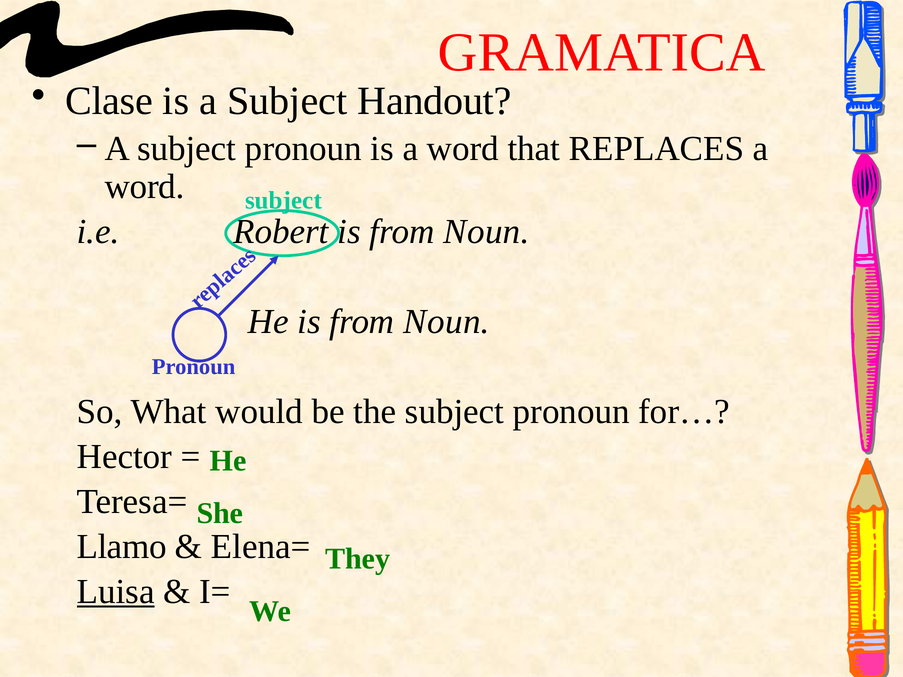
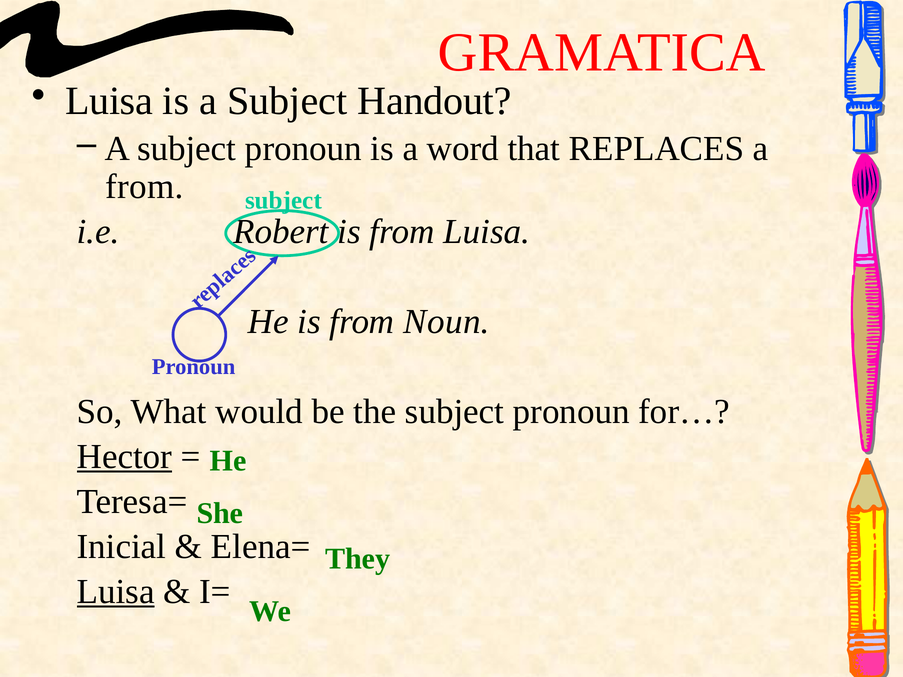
Clase at (109, 101): Clase -> Luisa
word at (145, 187): word -> from
Robert is from Noun: Noun -> Luisa
Hector underline: none -> present
Llamo: Llamo -> Inicial
